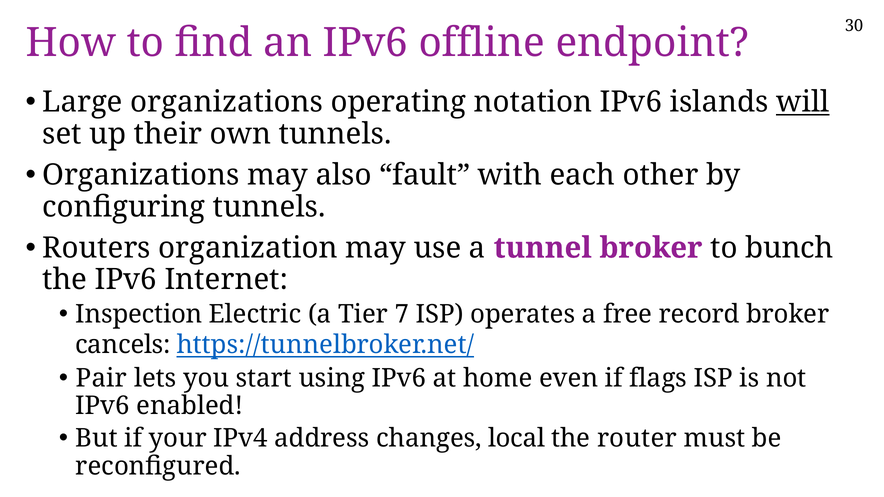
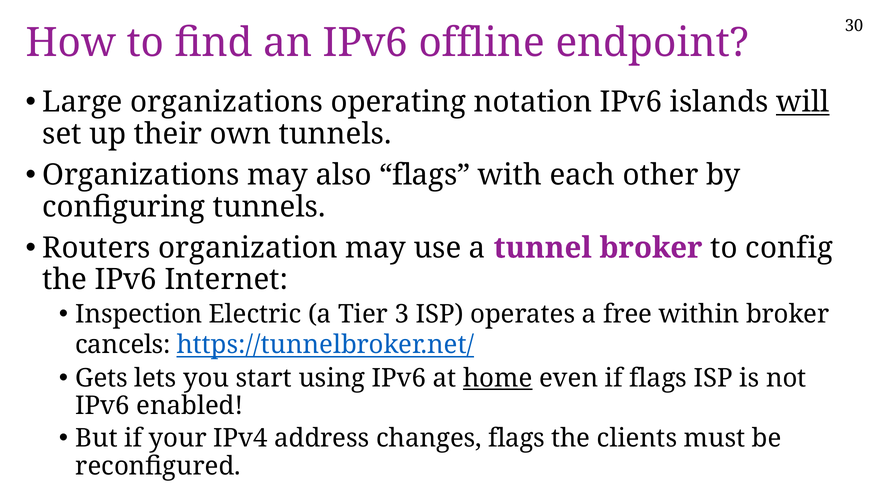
also fault: fault -> flags
bunch: bunch -> config
7: 7 -> 3
record: record -> within
Pair: Pair -> Gets
home underline: none -> present
changes local: local -> flags
router: router -> clients
